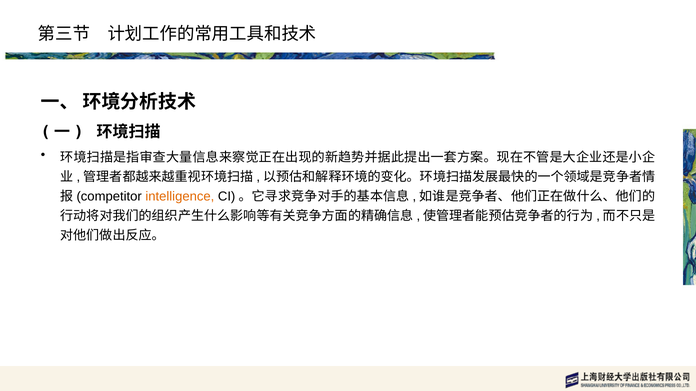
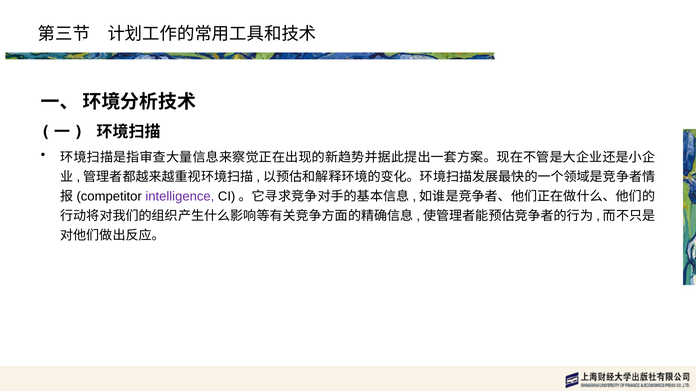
intelligence colour: orange -> purple
